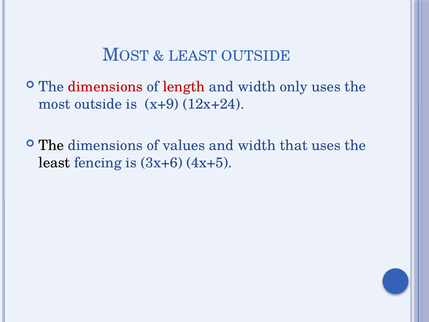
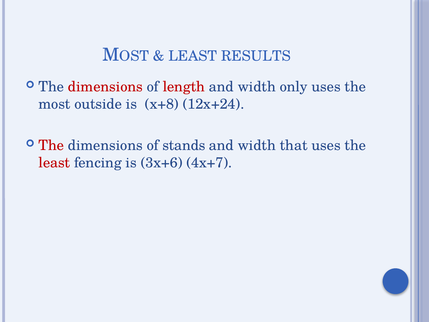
LEAST OUTSIDE: OUTSIDE -> RESULTS
x+9: x+9 -> x+8
The at (51, 145) colour: black -> red
values: values -> stands
least at (54, 163) colour: black -> red
4x+5: 4x+5 -> 4x+7
